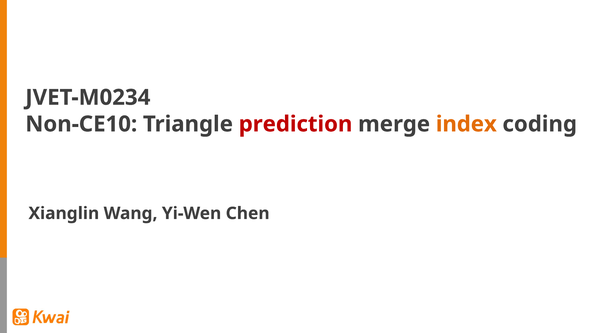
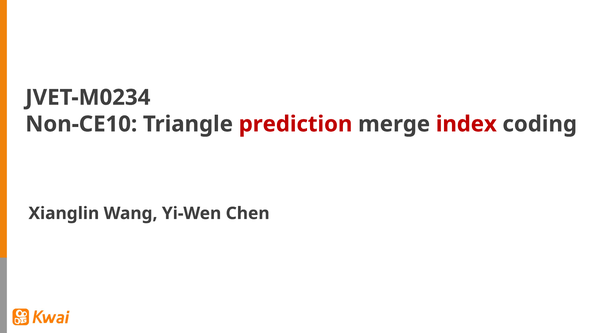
index colour: orange -> red
